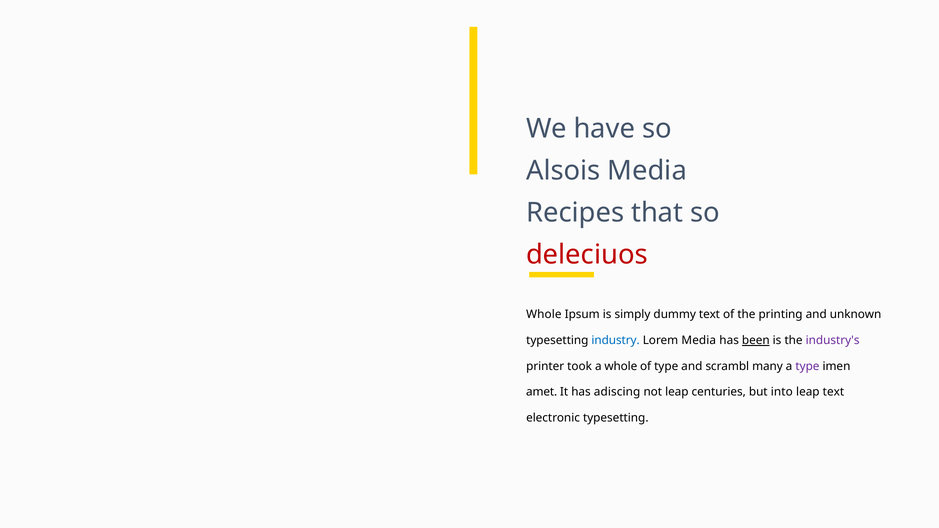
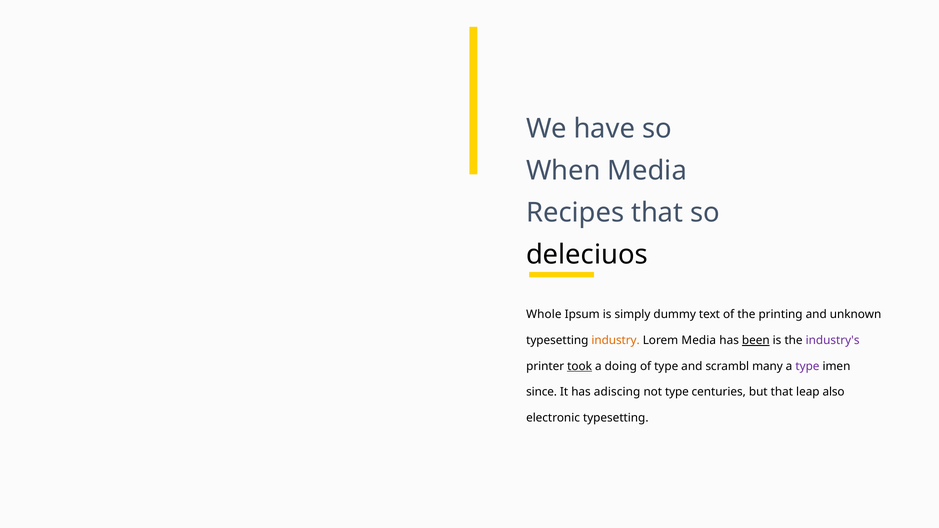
Alsois: Alsois -> When
deleciuos colour: red -> black
industry colour: blue -> orange
took underline: none -> present
a whole: whole -> doing
amet: amet -> since
not leap: leap -> type
but into: into -> that
leap text: text -> also
